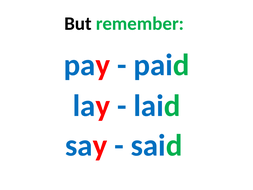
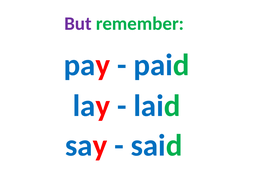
But colour: black -> purple
